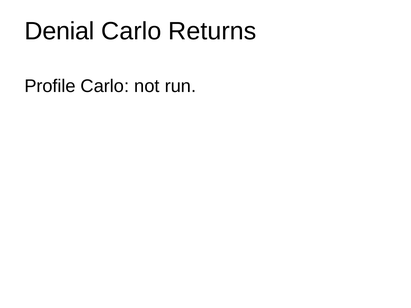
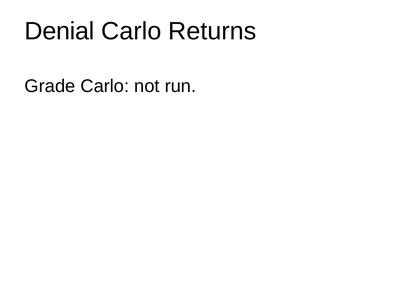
Profile: Profile -> Grade
